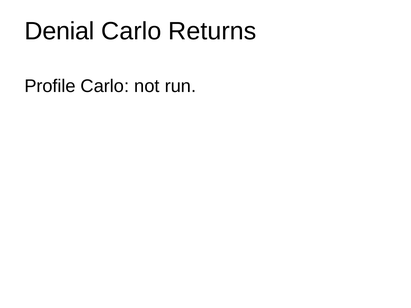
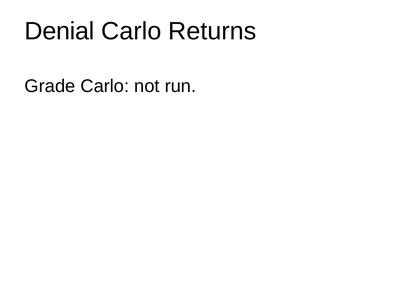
Profile: Profile -> Grade
